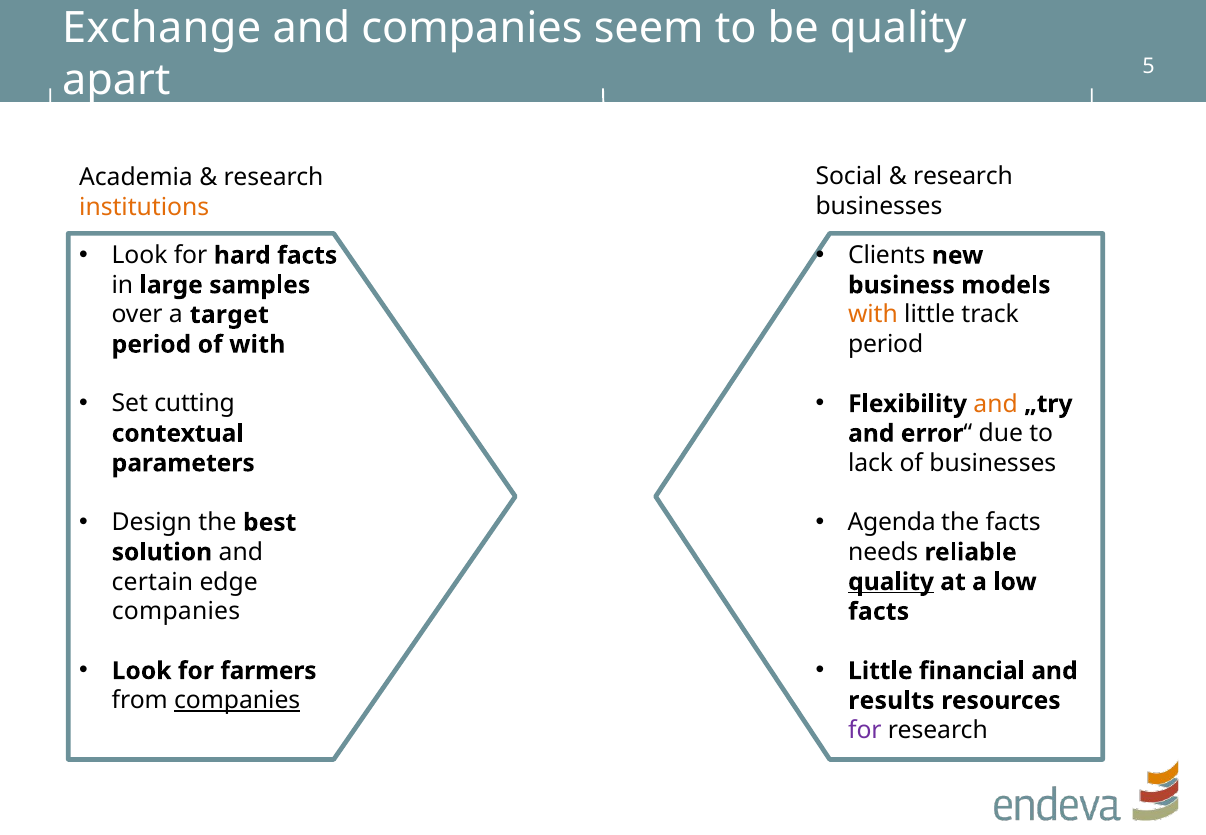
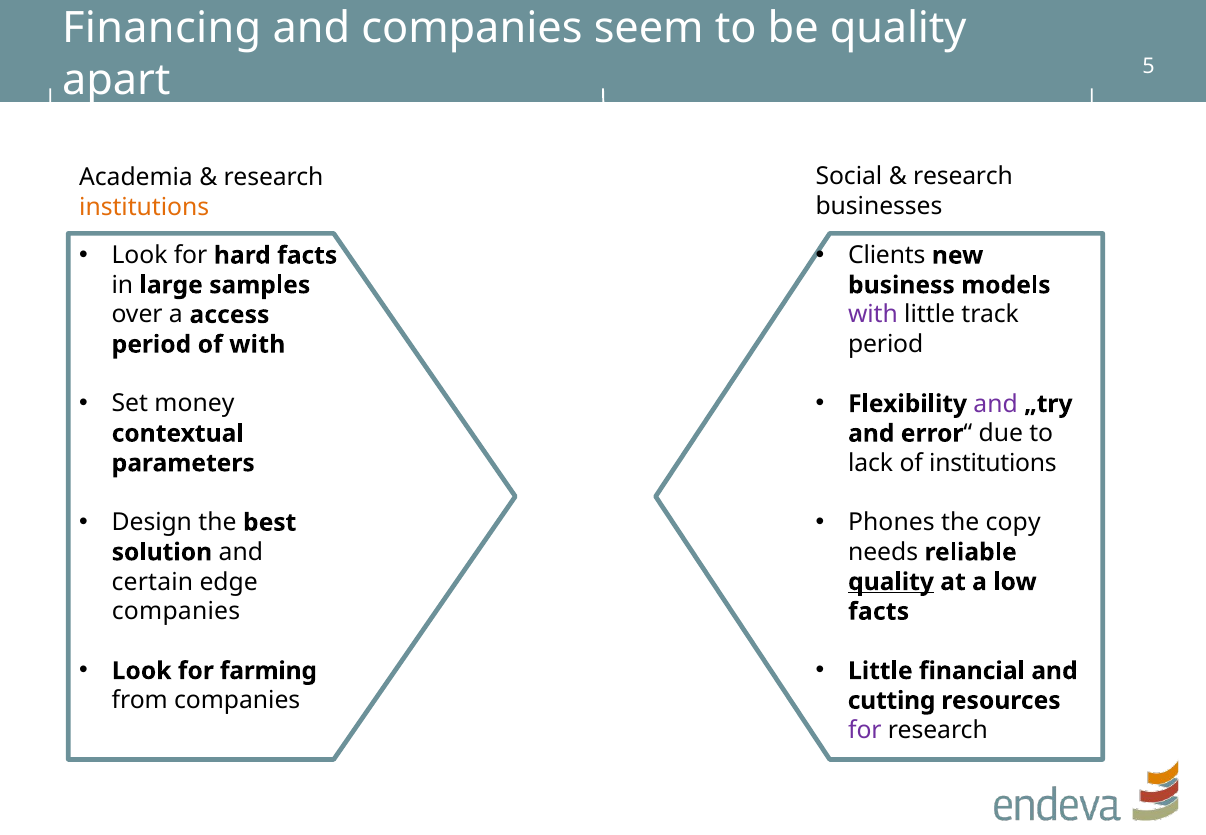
Exchange: Exchange -> Financing
target: target -> access
with at (873, 315) colour: orange -> purple
cutting: cutting -> money
and at (996, 404) colour: orange -> purple
of businesses: businesses -> institutions
Agenda: Agenda -> Phones
the facts: facts -> copy
farmers: farmers -> farming
companies at (237, 700) underline: present -> none
results: results -> cutting
